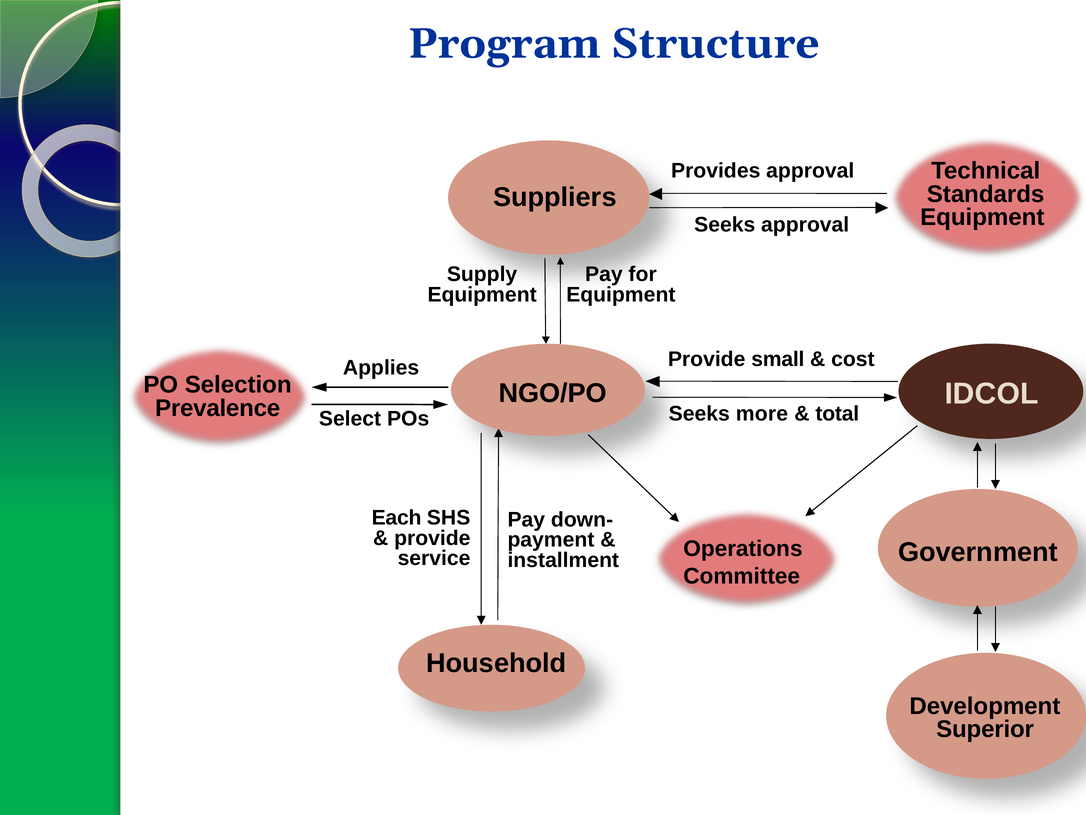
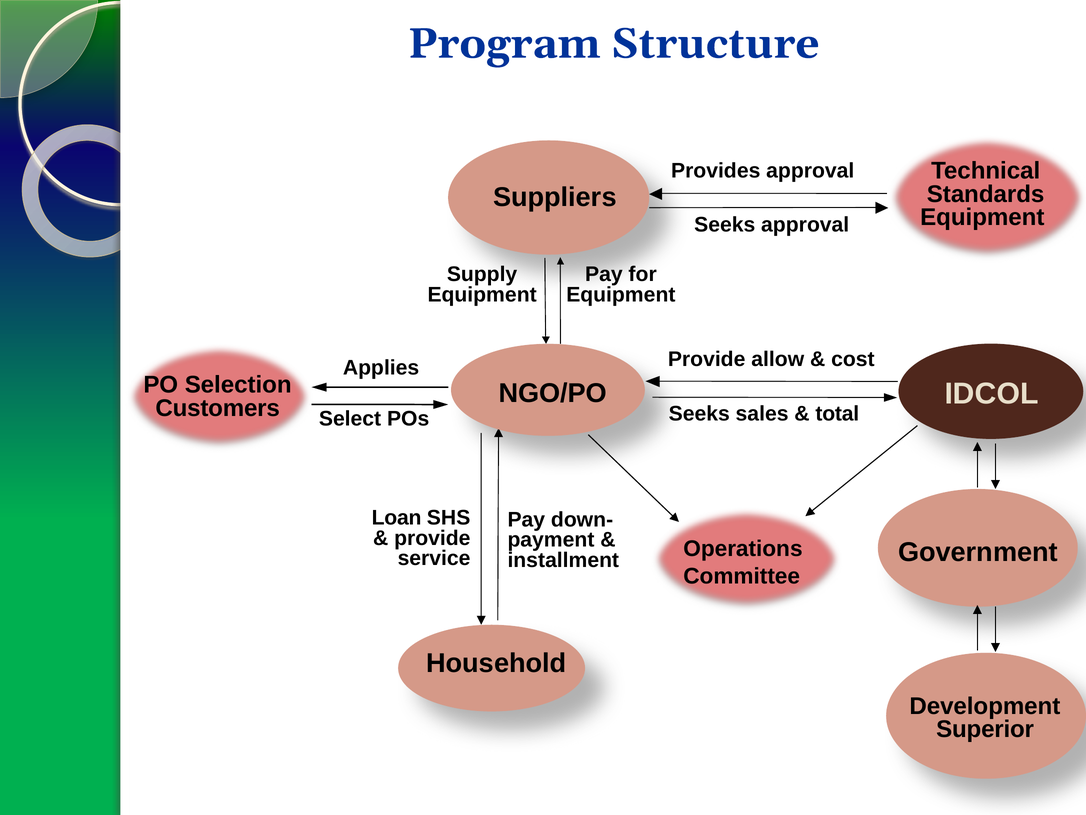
small: small -> allow
Prevalence: Prevalence -> Customers
more: more -> sales
Each: Each -> Loan
